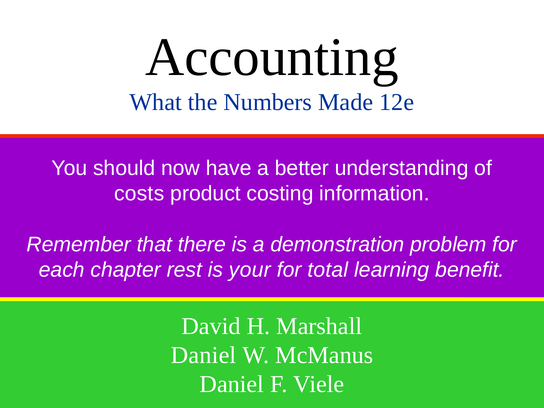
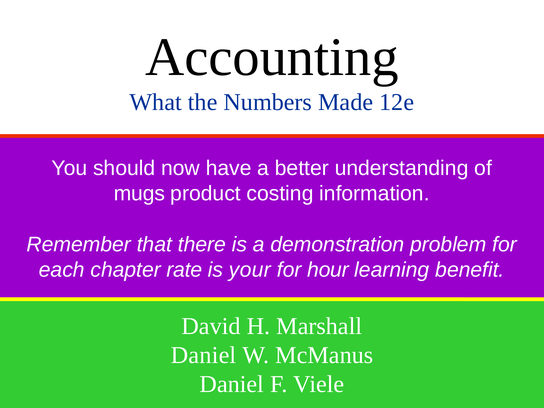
costs: costs -> mugs
rest: rest -> rate
total: total -> hour
